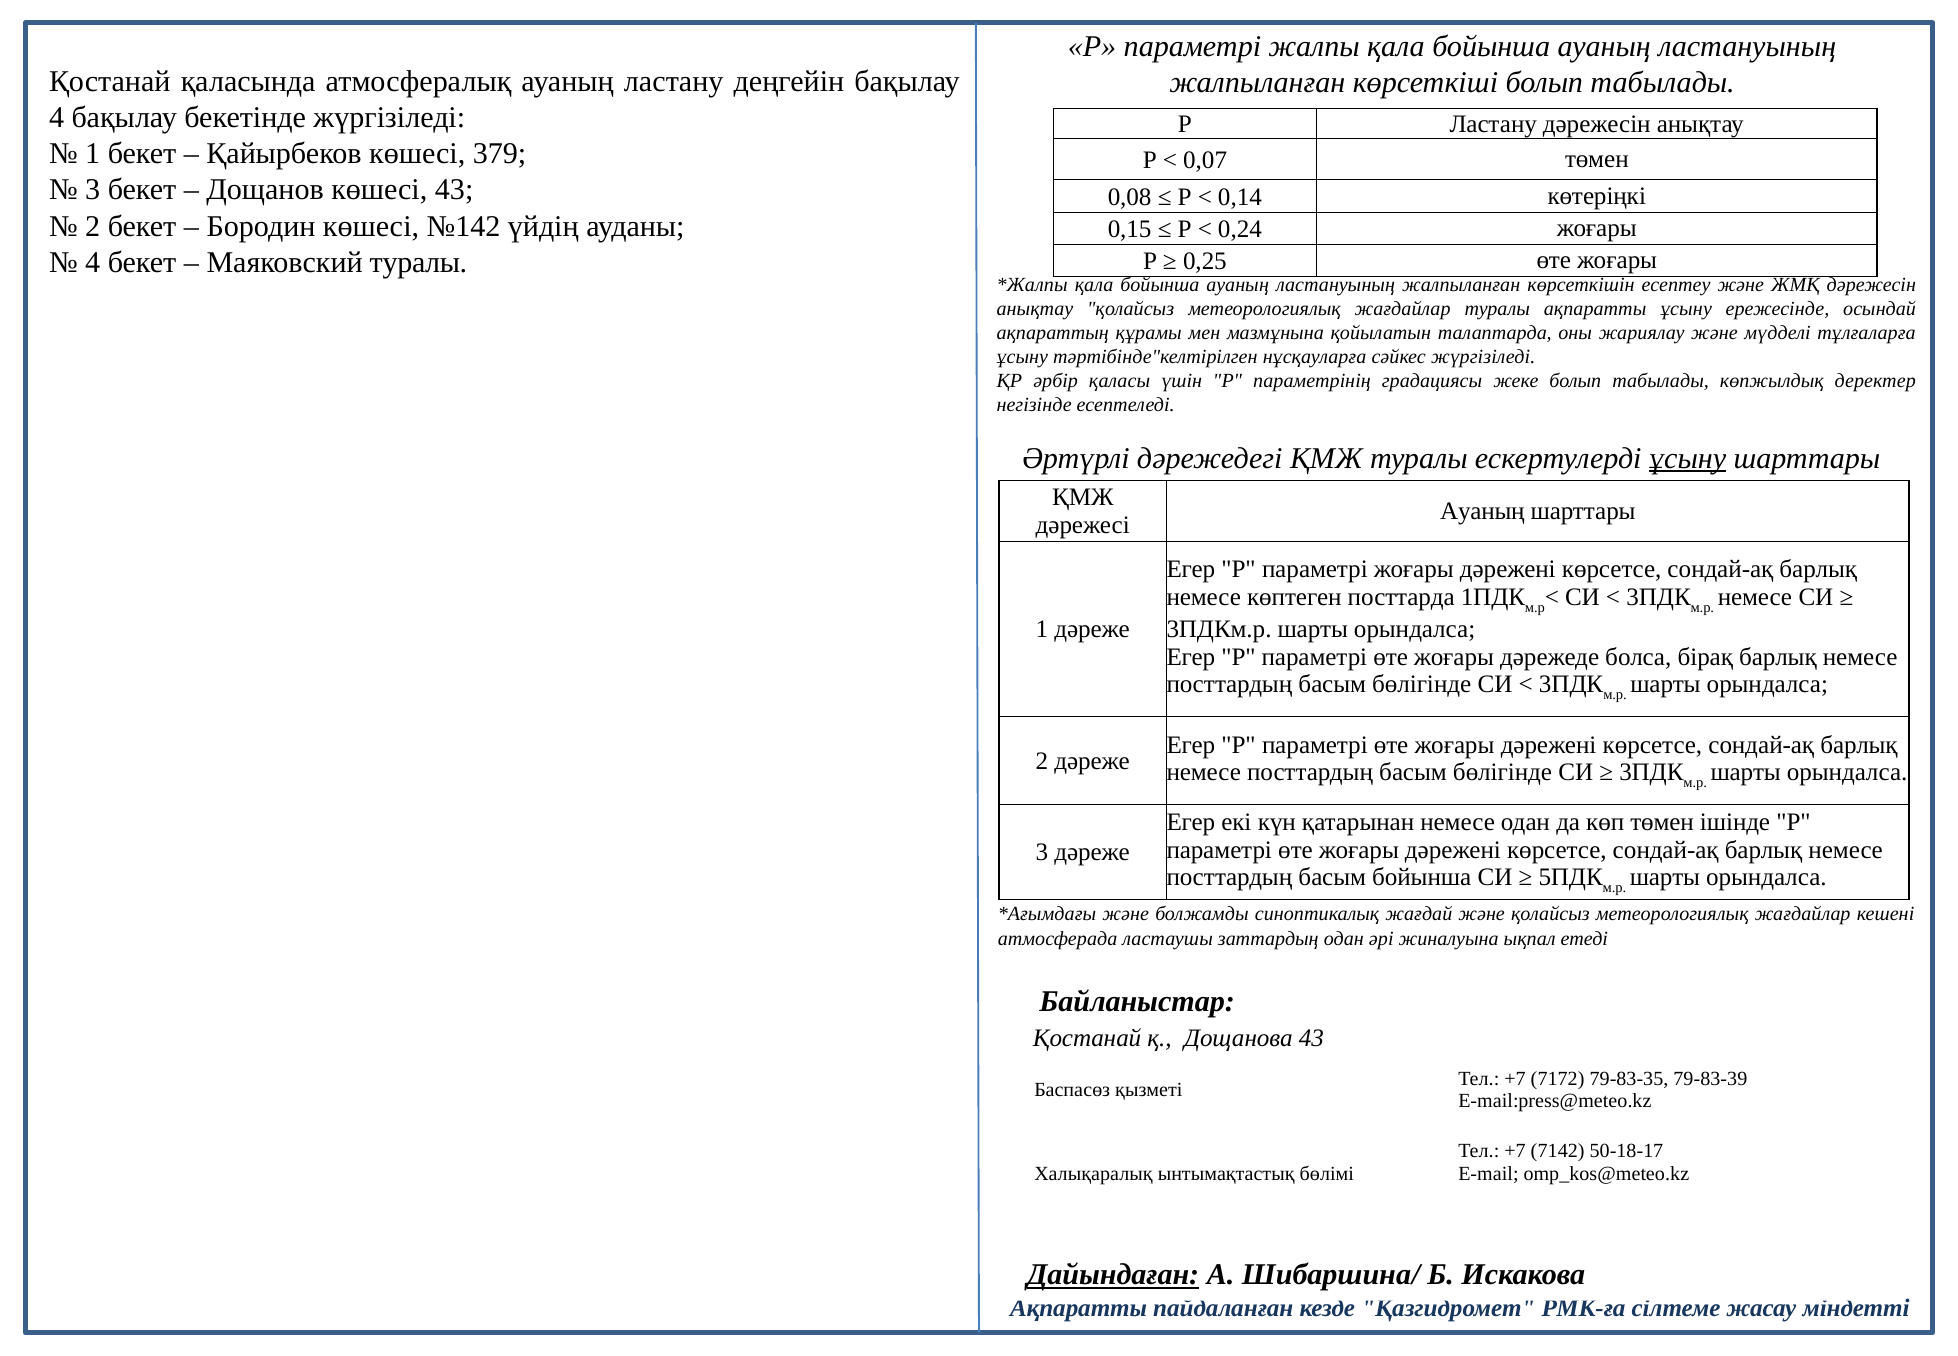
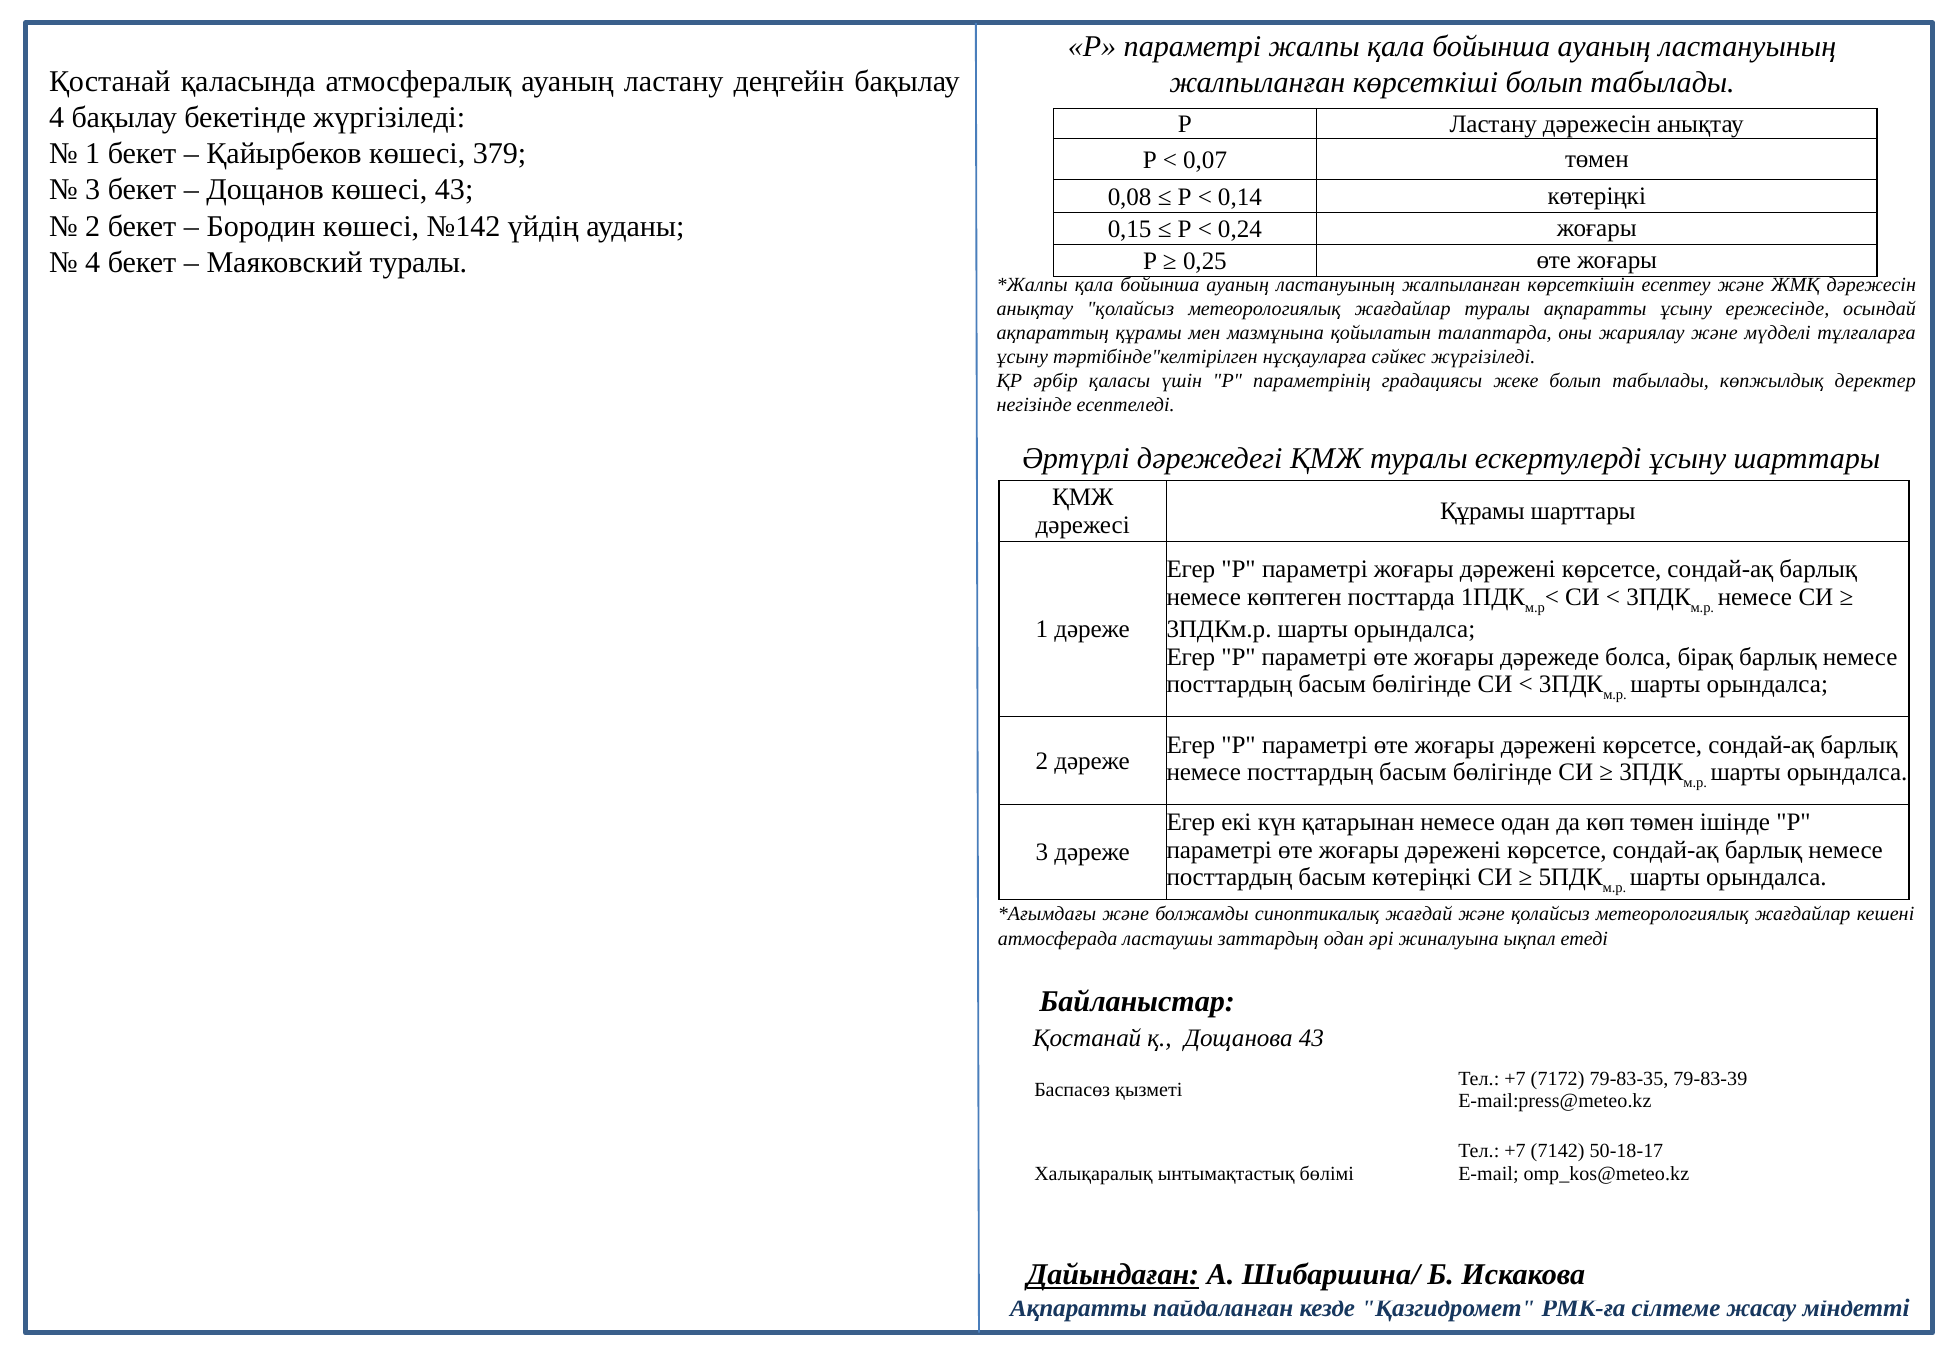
ұсыну at (1688, 458) underline: present -> none
Ауаның at (1482, 511): Ауаның -> Құрамы
басым бойынша: бойынша -> көтеріңкі
